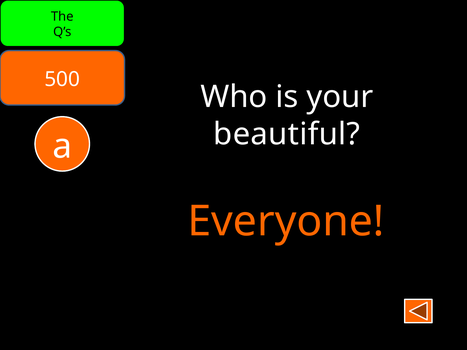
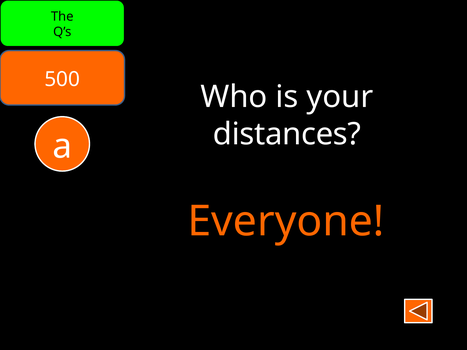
beautiful: beautiful -> distances
